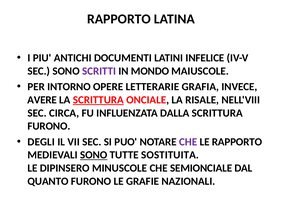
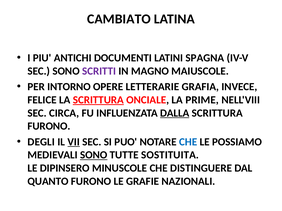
RAPPORTO at (119, 19): RAPPORTO -> CAMBIATO
INFELICE: INFELICE -> SPAGNA
MONDO: MONDO -> MAGNO
AVERE: AVERE -> FELICE
RISALE: RISALE -> PRIME
DALLA underline: none -> present
VII underline: none -> present
CHE at (188, 142) colour: purple -> blue
LE RAPPORTO: RAPPORTO -> POSSIAMO
SEMIONCIALE: SEMIONCIALE -> DISTINGUERE
